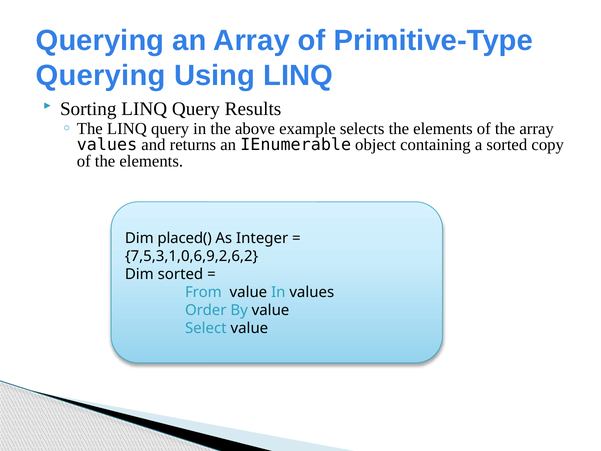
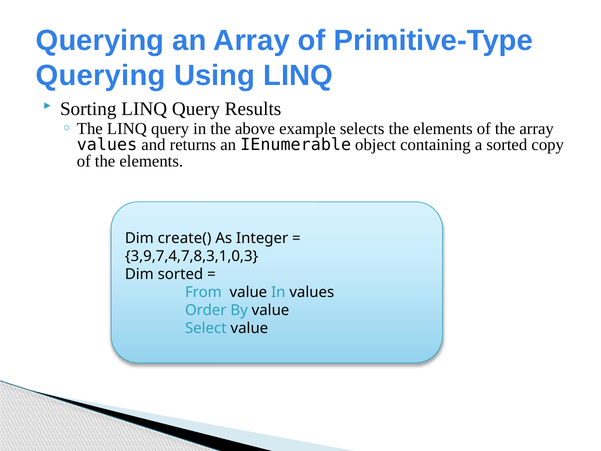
placed(: placed( -> create(
7,5,3,1,0,6,9,2,6,2: 7,5,3,1,0,6,9,2,6,2 -> 3,9,7,4,7,8,3,1,0,3
